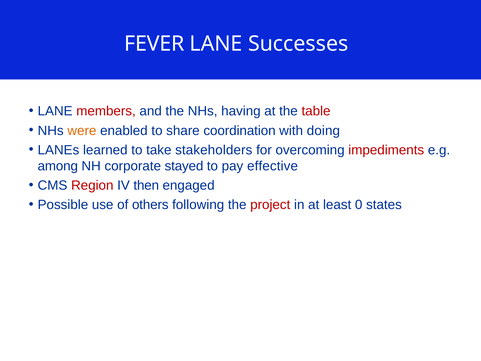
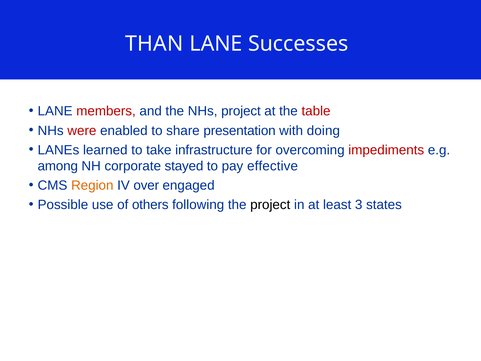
FEVER: FEVER -> THAN
NHs having: having -> project
were colour: orange -> red
coordination: coordination -> presentation
stakeholders: stakeholders -> infrastructure
Region colour: red -> orange
then: then -> over
project at (270, 205) colour: red -> black
0: 0 -> 3
